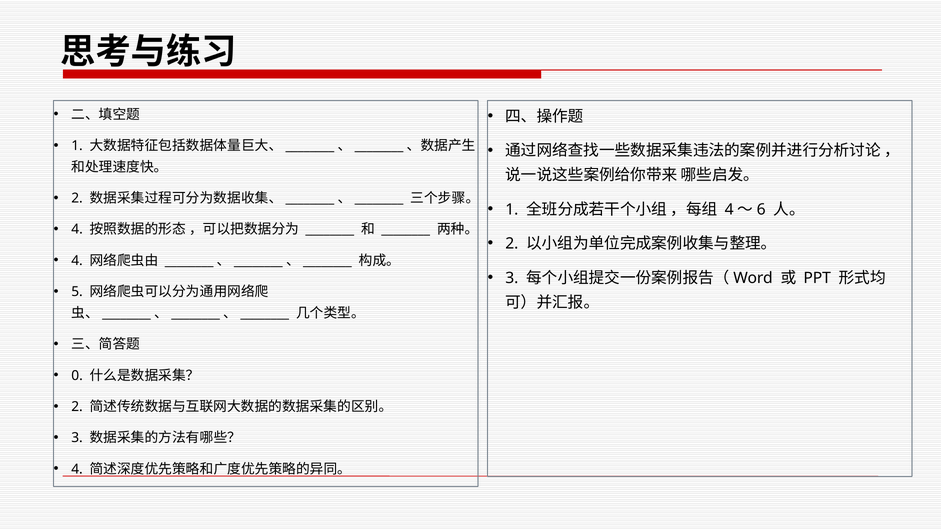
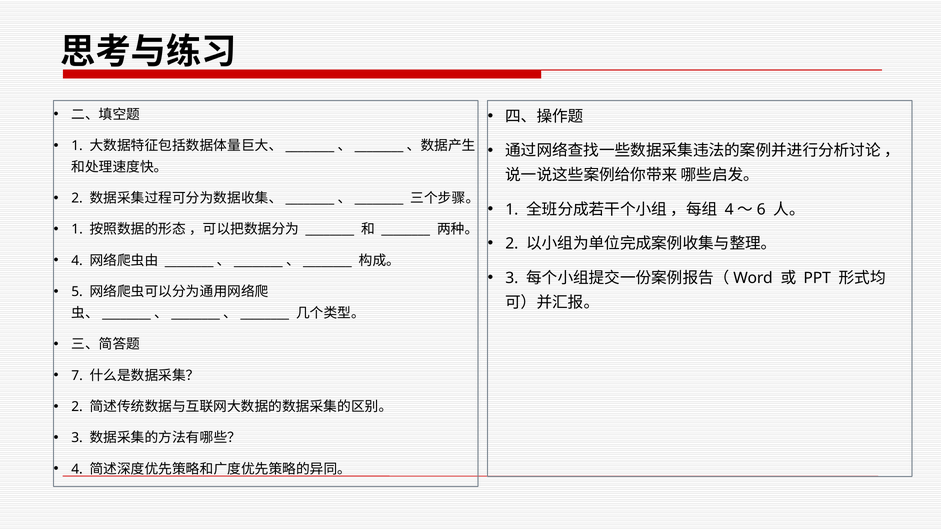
4 at (77, 230): 4 -> 1
0: 0 -> 7
